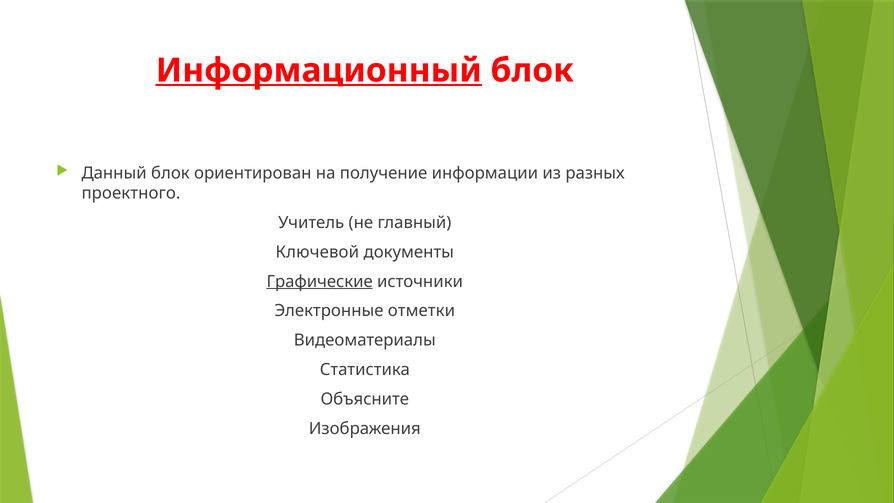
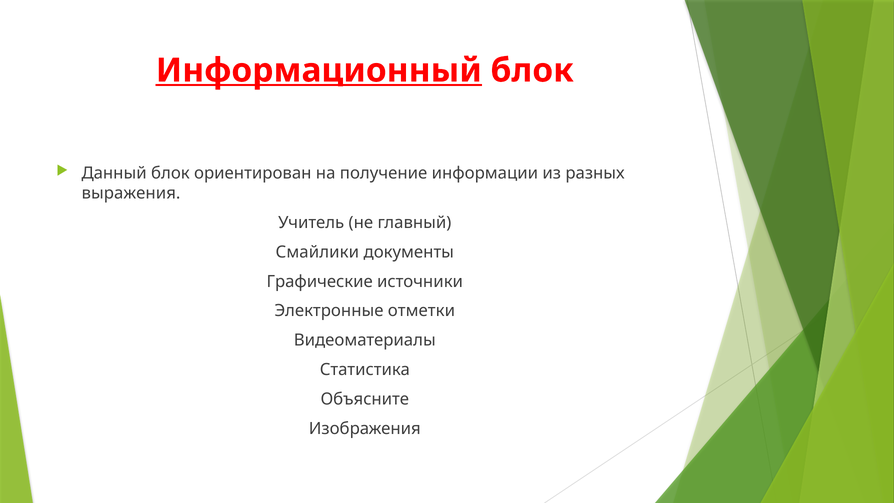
проектного: проектного -> выражения
Ключевой: Ключевой -> Смайлики
Графические underline: present -> none
